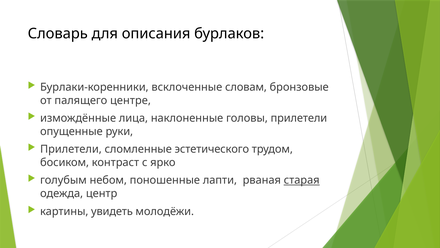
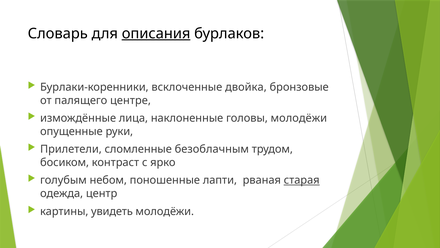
описания underline: none -> present
словам: словам -> двойка
головы прилетели: прилетели -> молодёжи
эстетического: эстетического -> безоблачным
